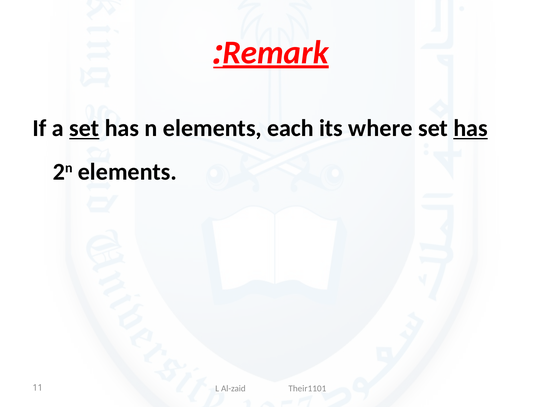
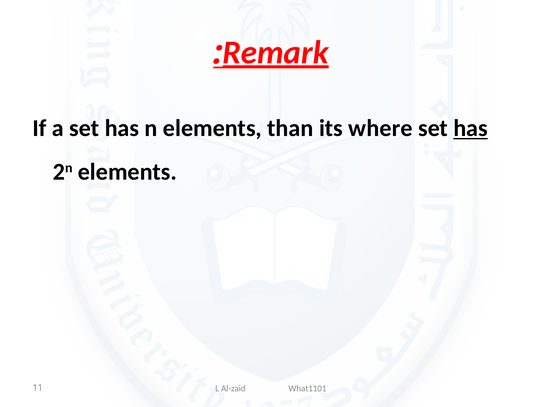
set at (84, 128) underline: present -> none
each: each -> than
Their1101: Their1101 -> What1101
